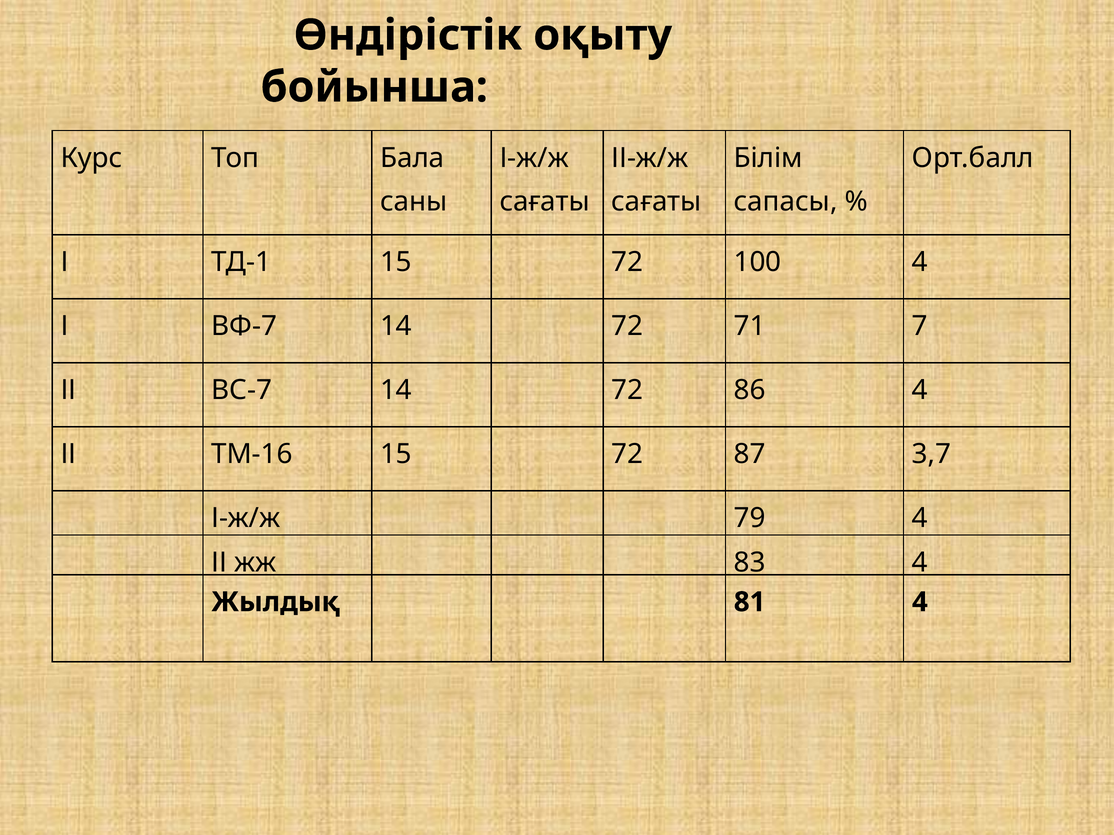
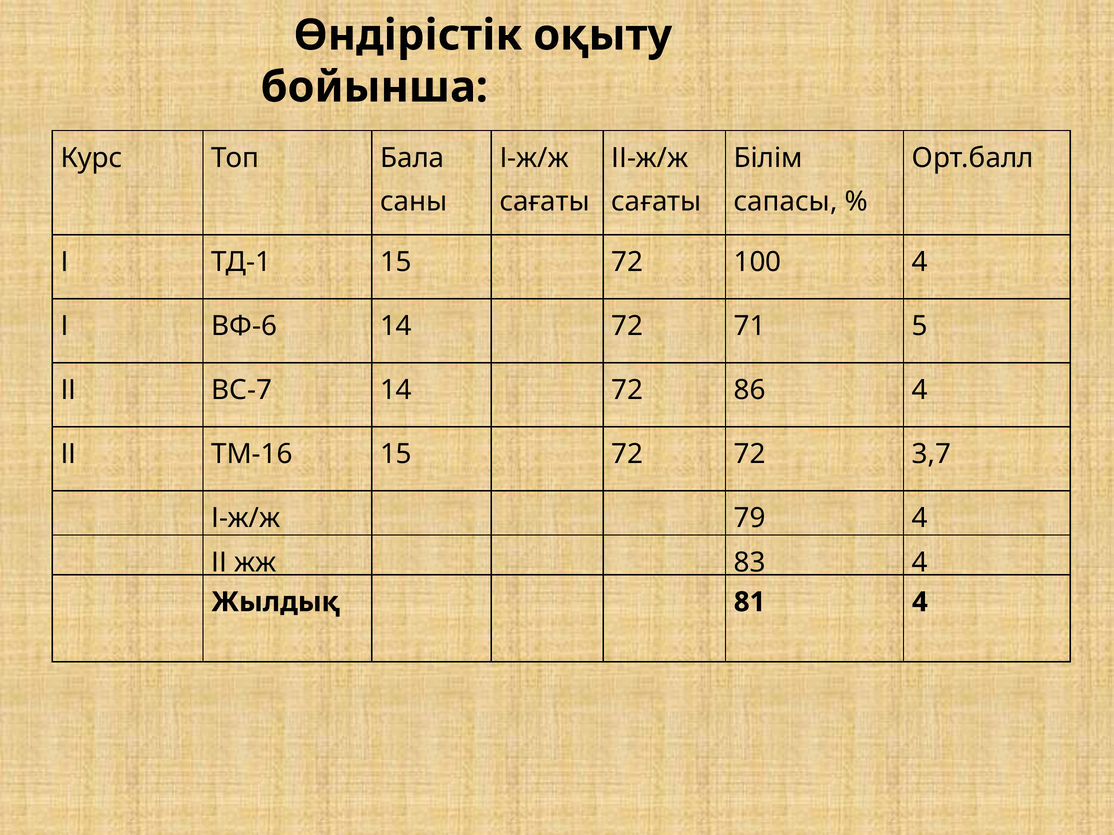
ВФ-7: ВФ-7 -> ВФ-6
7: 7 -> 5
72 87: 87 -> 72
